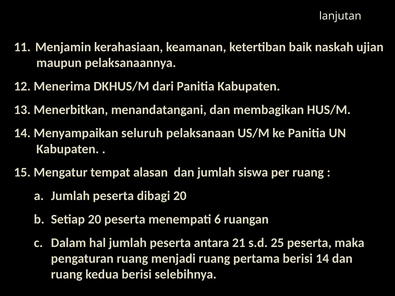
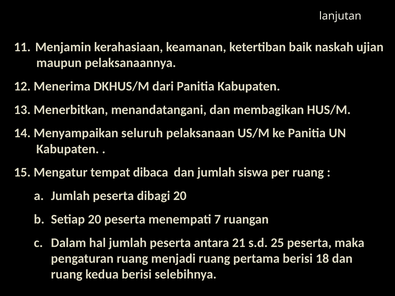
alasan: alasan -> dibaca
6: 6 -> 7
berisi 14: 14 -> 18
